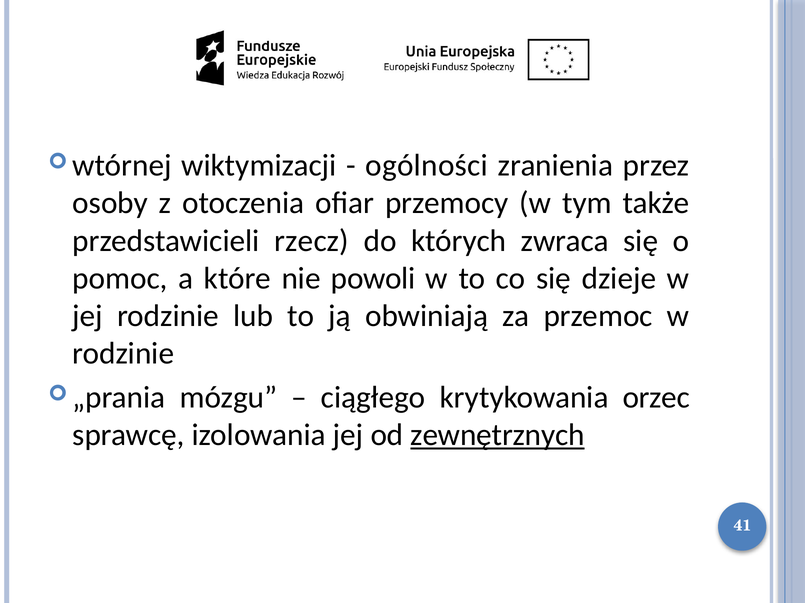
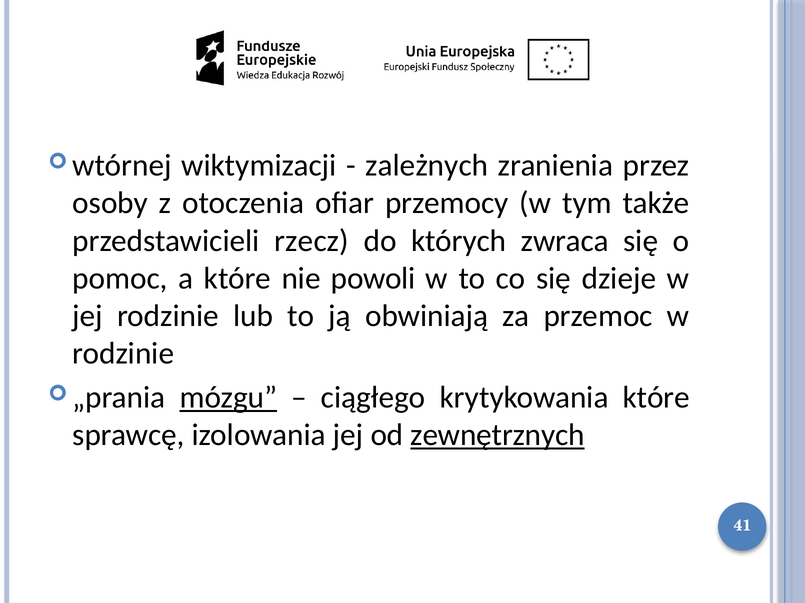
ogólności: ogólności -> zależnych
mózgu underline: none -> present
krytykowania orzec: orzec -> które
